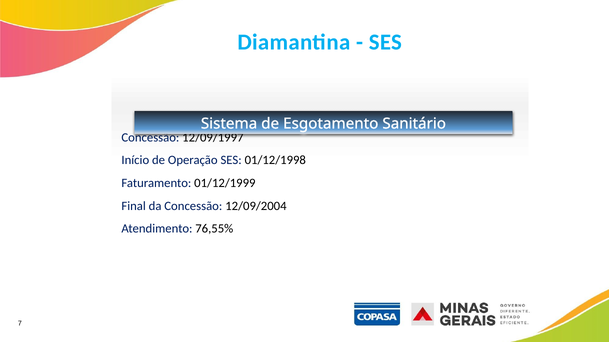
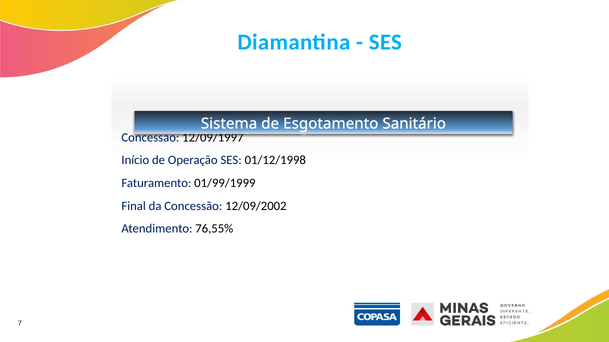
01/12/1999: 01/12/1999 -> 01/99/1999
12/09/2004: 12/09/2004 -> 12/09/2002
